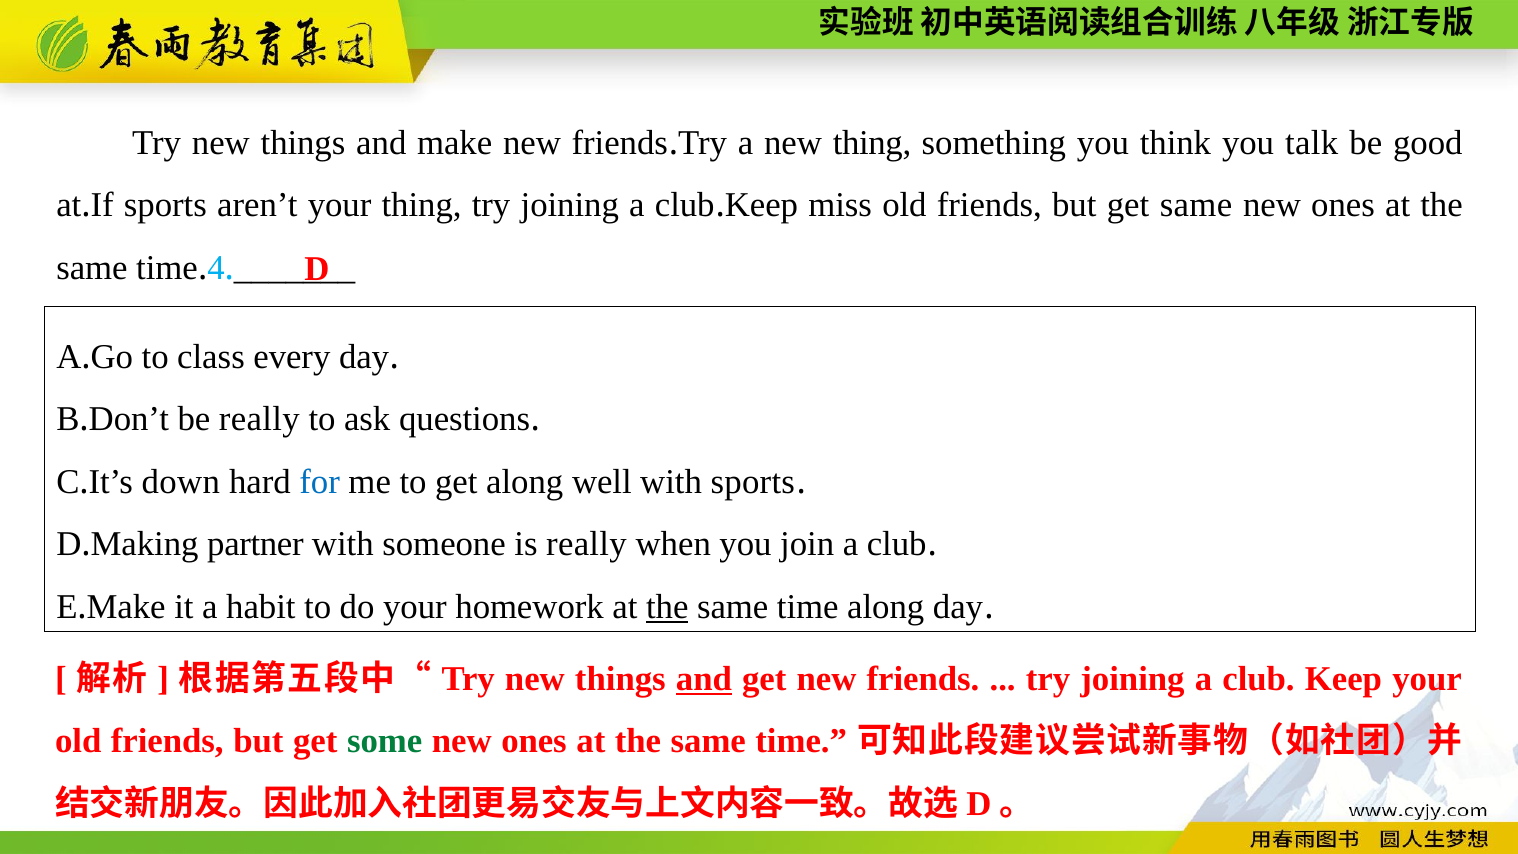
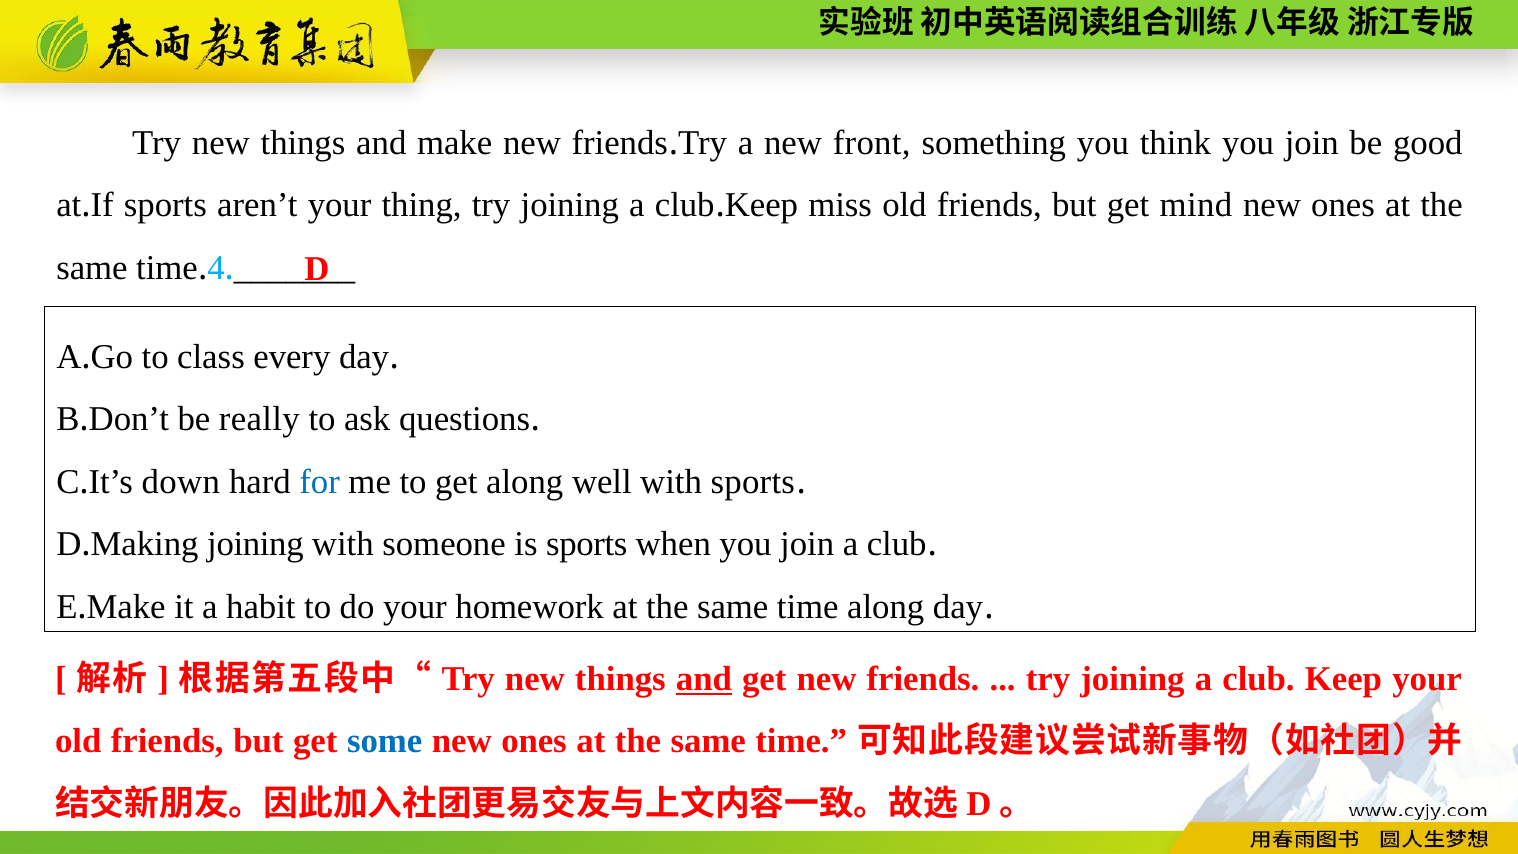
new thing: thing -> front
think you talk: talk -> join
get same: same -> mind
partner at (255, 544): partner -> joining
is really: really -> sports
the at (667, 607) underline: present -> none
some colour: green -> blue
